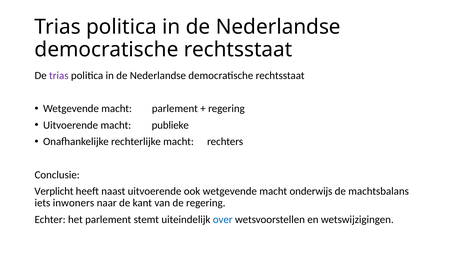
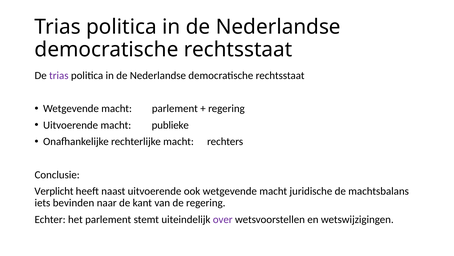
onderwijs: onderwijs -> juridische
inwoners: inwoners -> bevinden
over colour: blue -> purple
